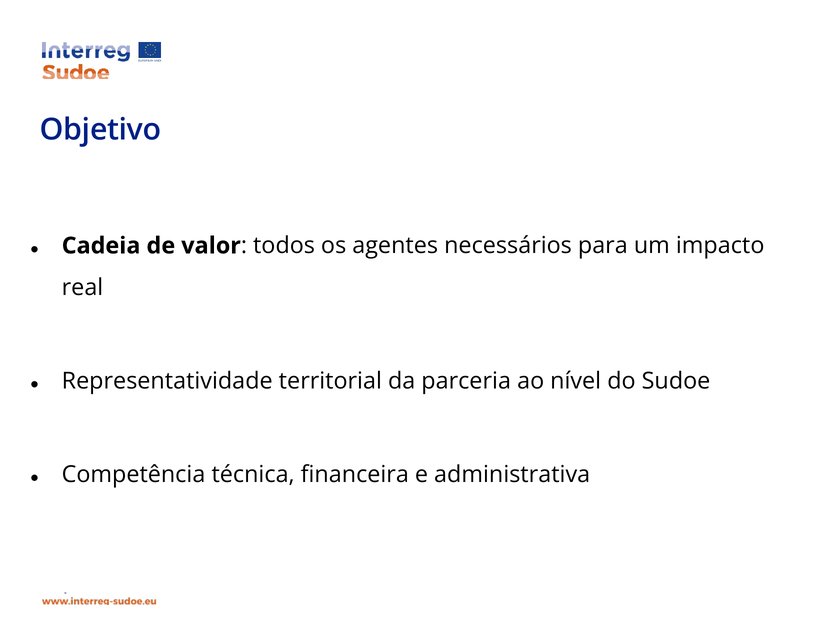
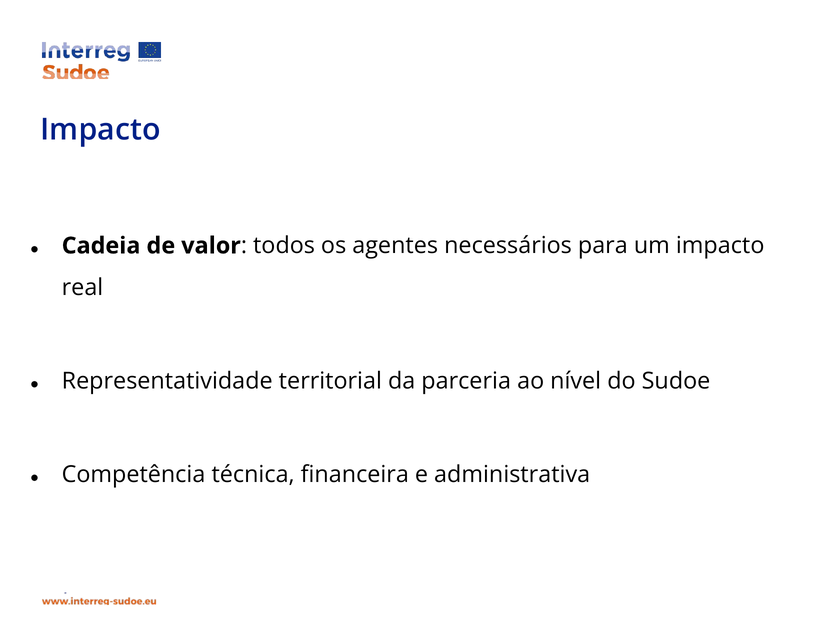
Objetivo at (101, 130): Objetivo -> Impacto
